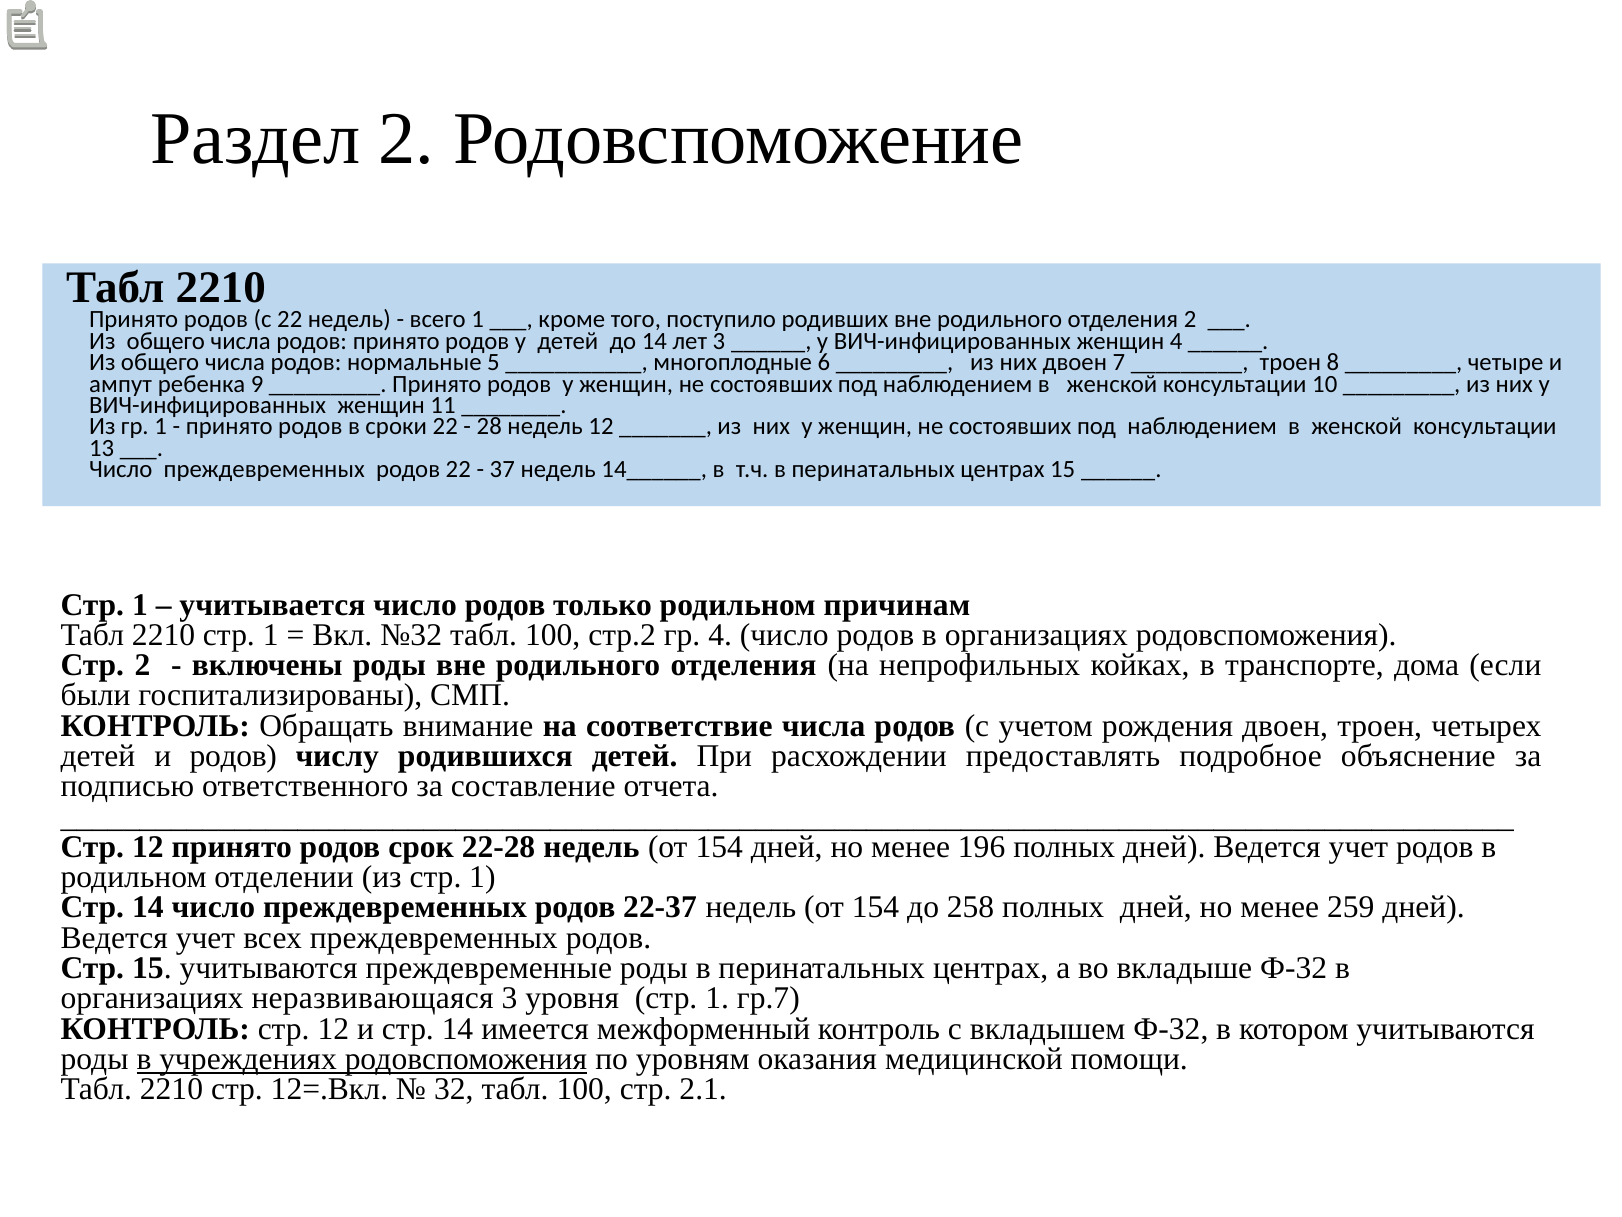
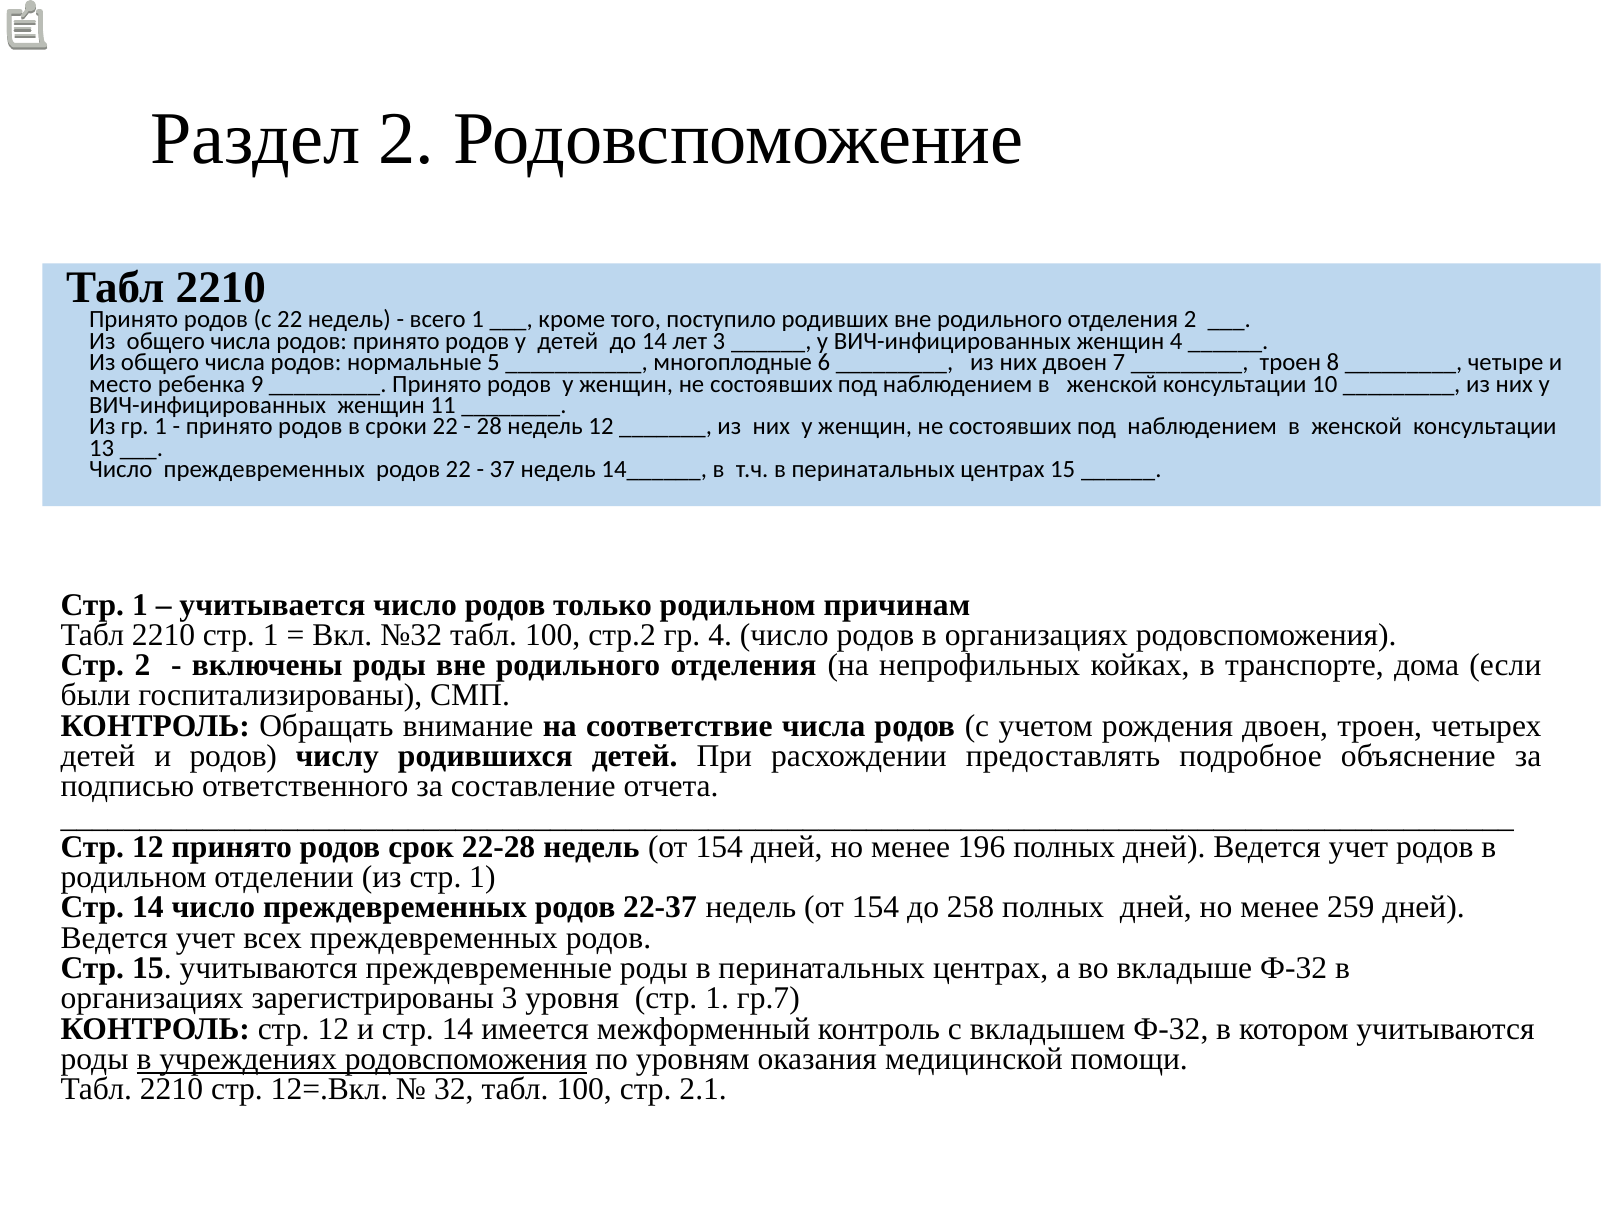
ампут: ампут -> место
неразвивающаяся: неразвивающаяся -> зарегистрированы
